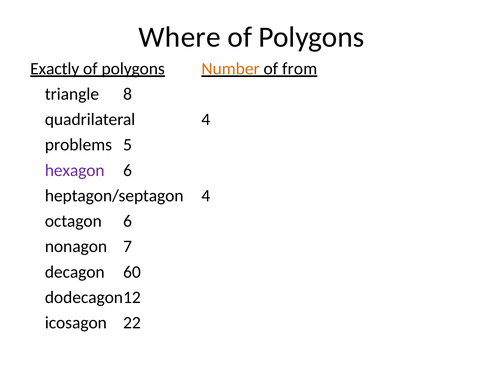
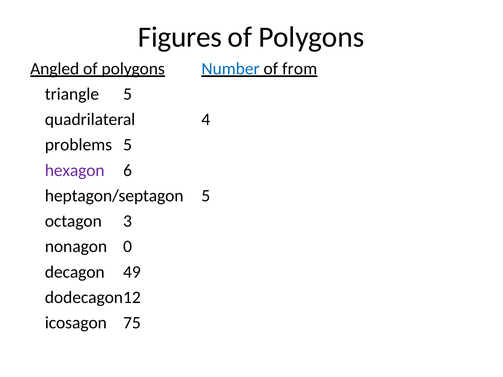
Where: Where -> Figures
Exactly: Exactly -> Angled
Number colour: orange -> blue
triangle 8: 8 -> 5
heptagon/septagon 4: 4 -> 5
octagon 6: 6 -> 3
7: 7 -> 0
60: 60 -> 49
22: 22 -> 75
